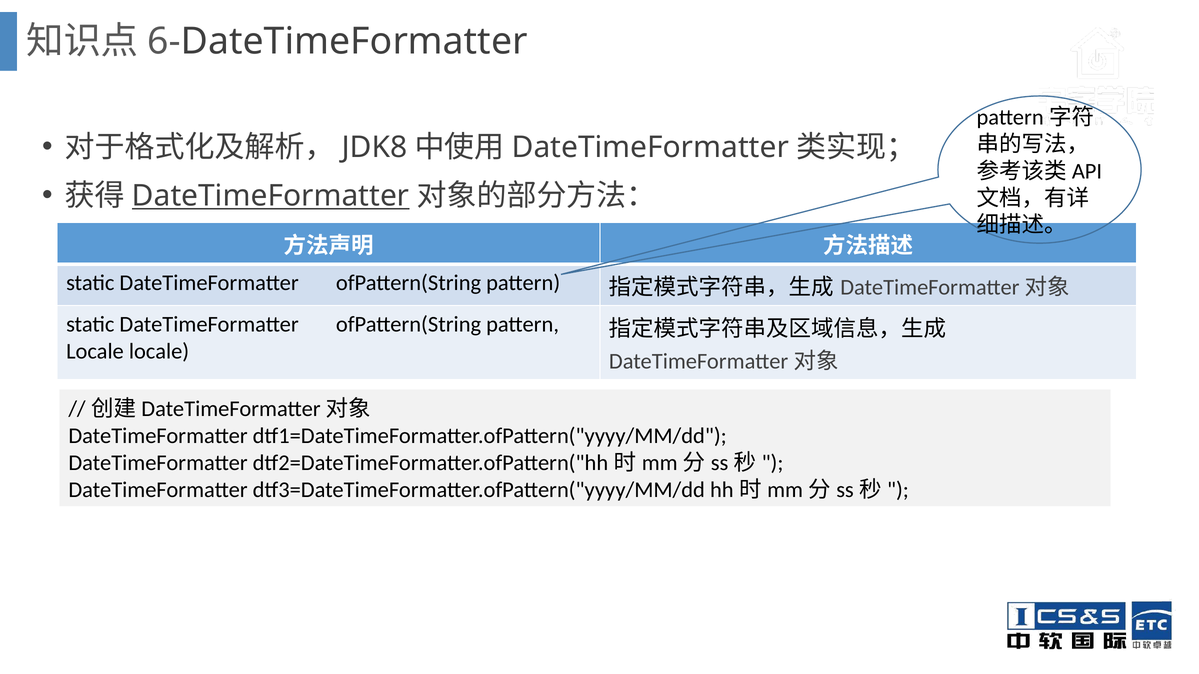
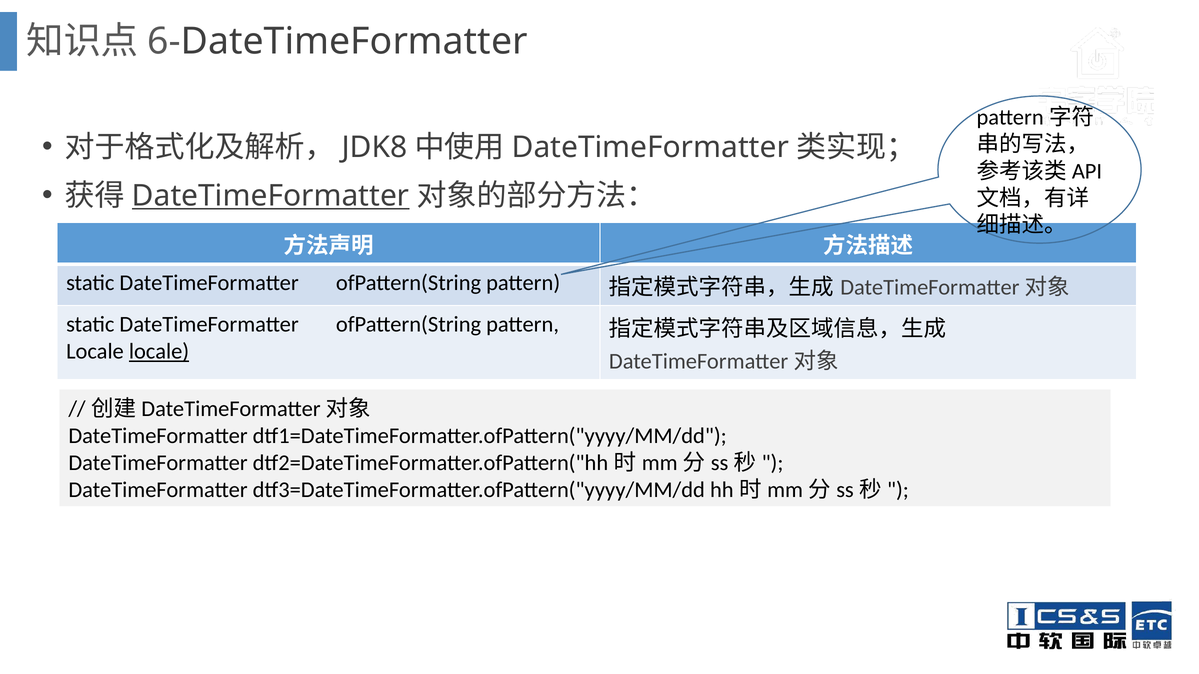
locale at (159, 352) underline: none -> present
